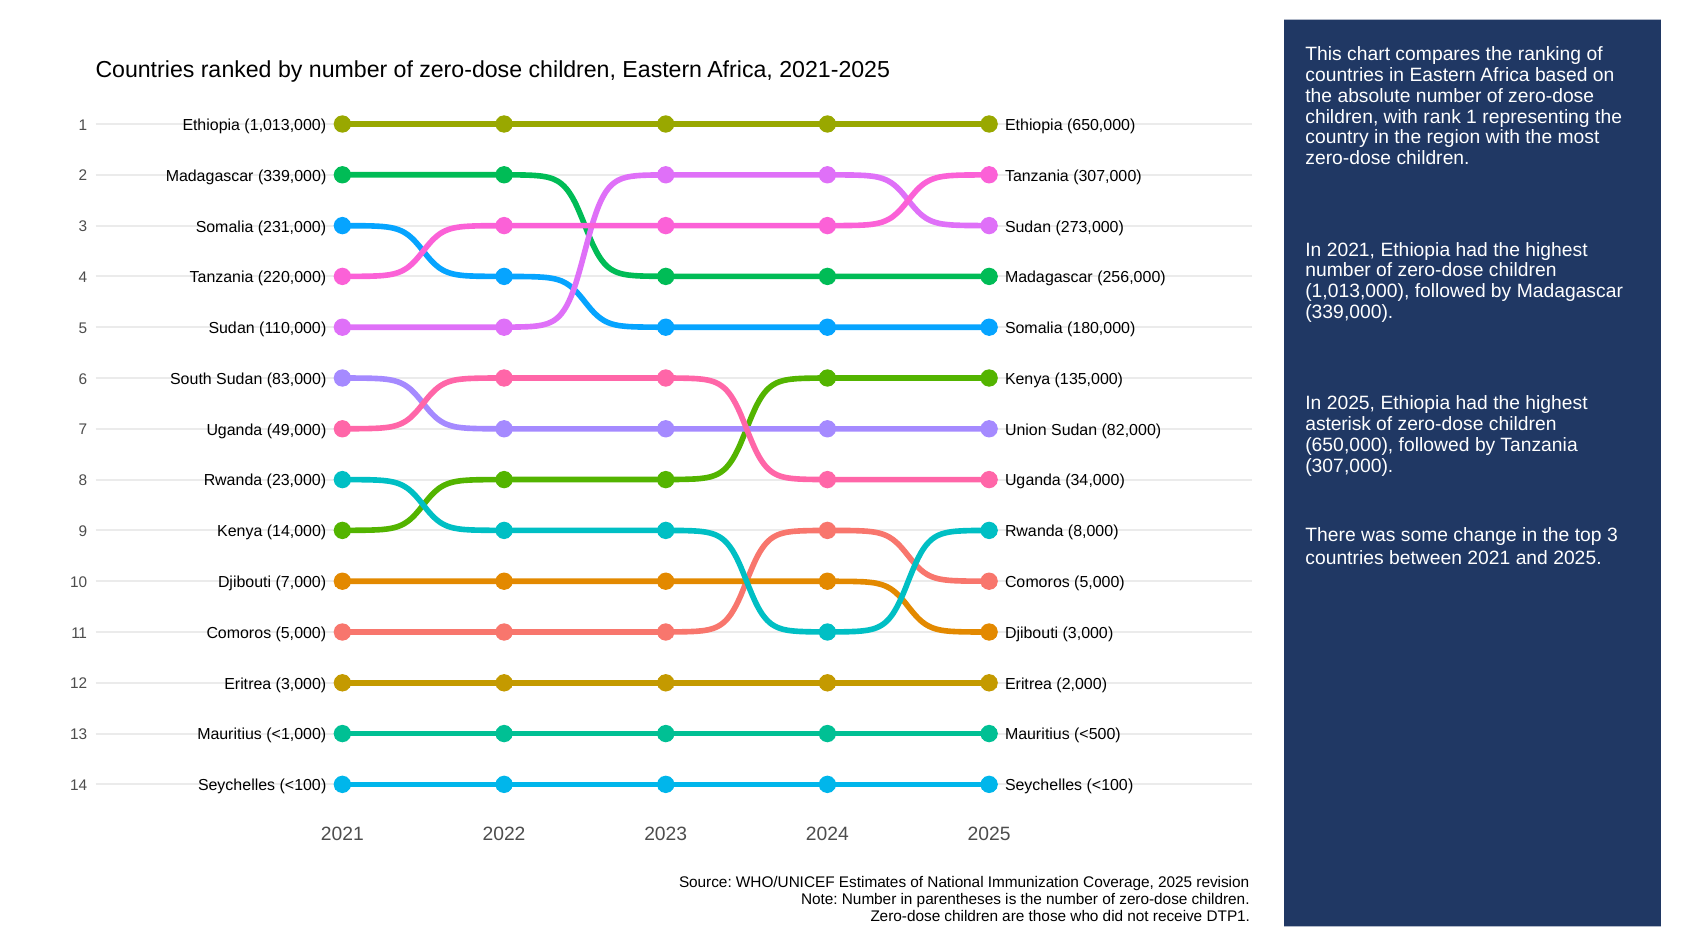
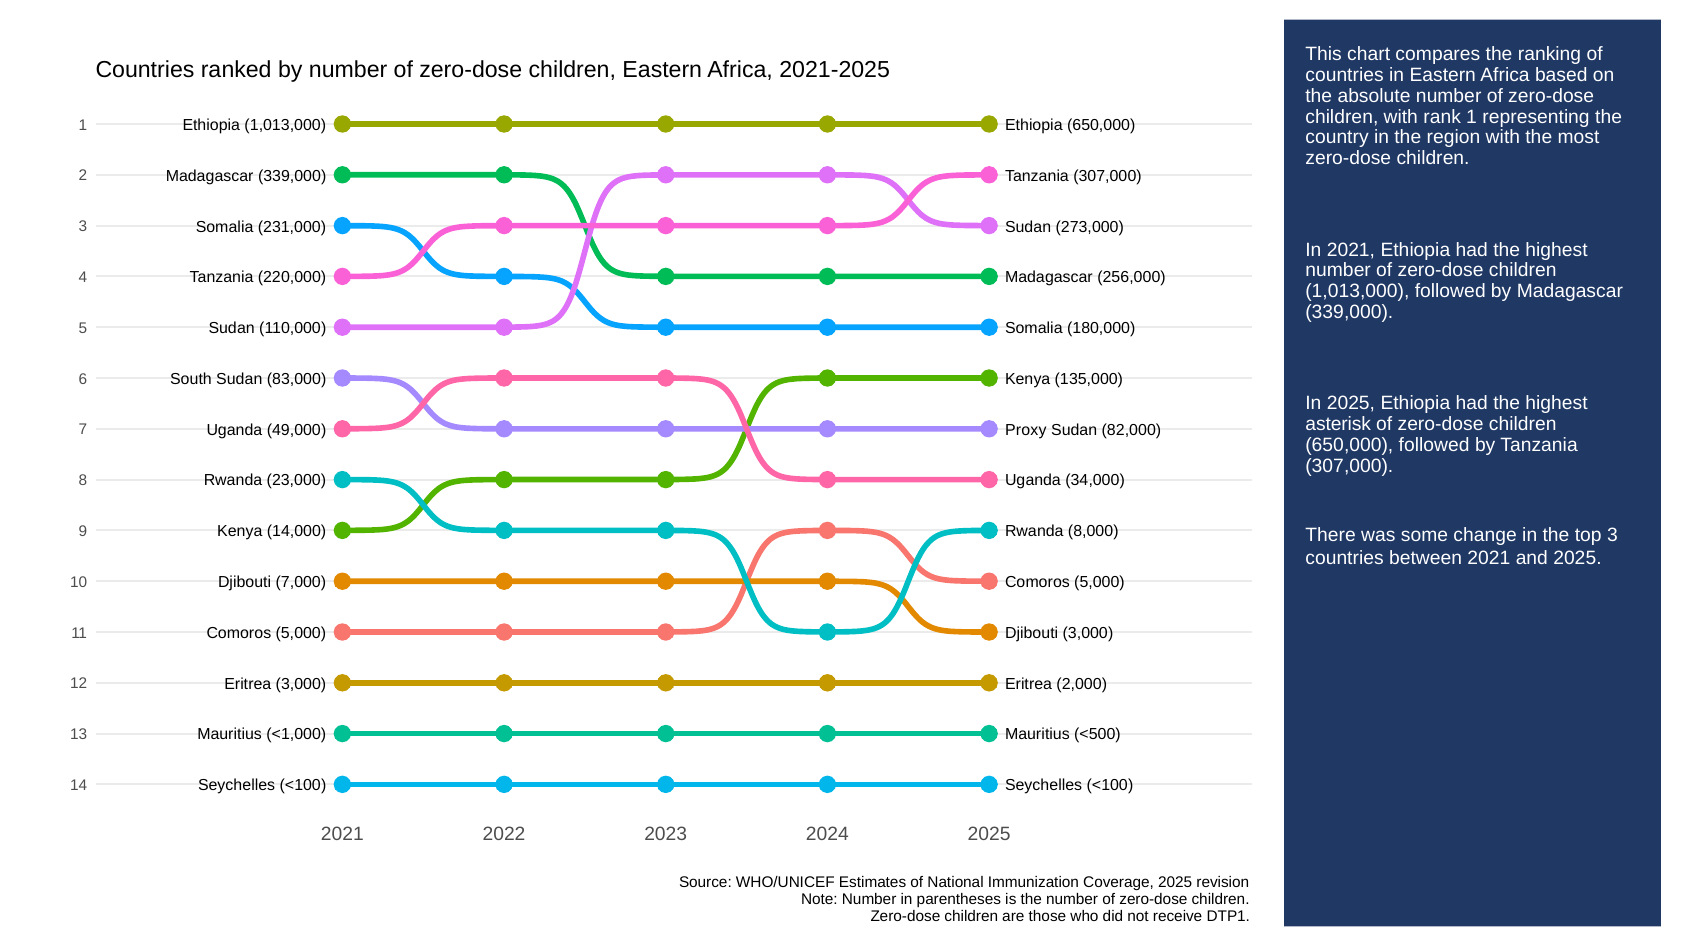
Union: Union -> Proxy
